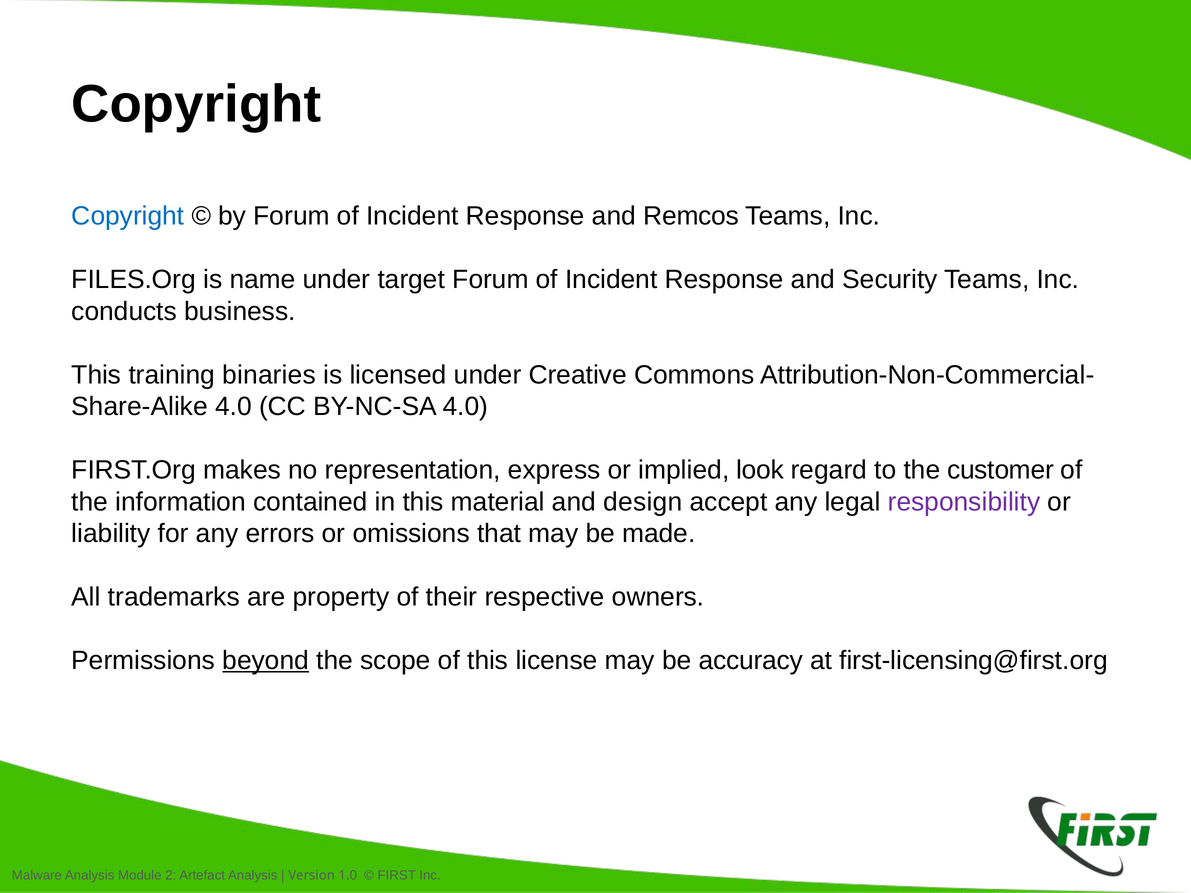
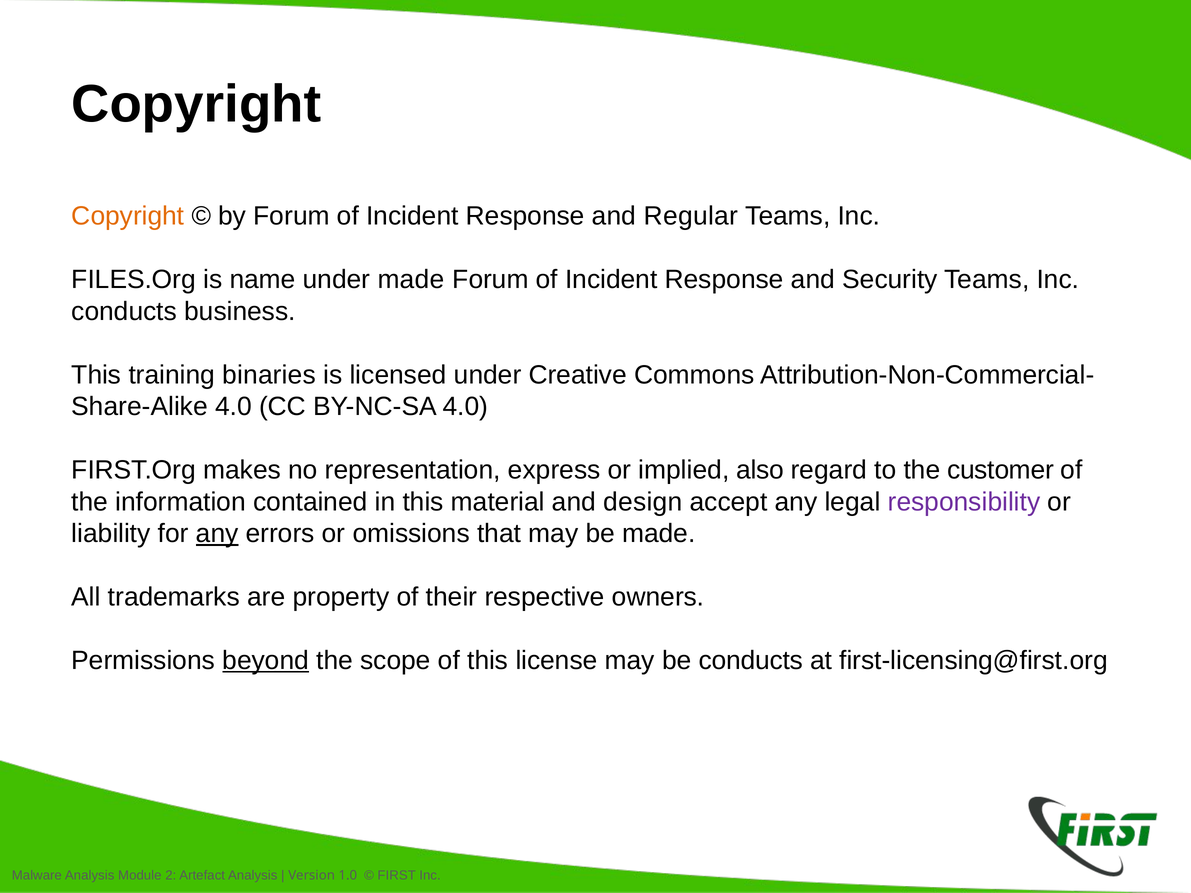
Copyright at (128, 216) colour: blue -> orange
Remcos: Remcos -> Regular
under target: target -> made
look: look -> also
any at (217, 534) underline: none -> present
be accuracy: accuracy -> conducts
